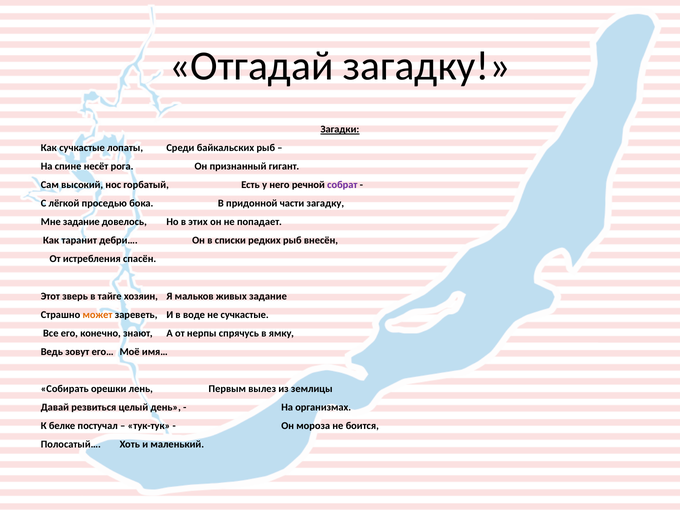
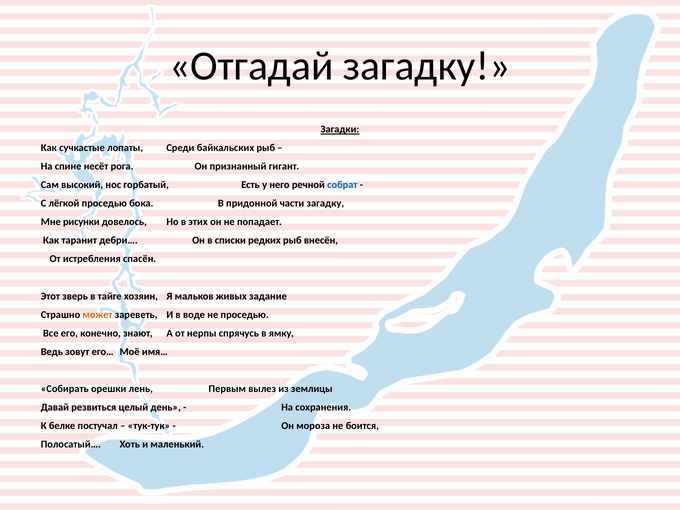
собрат colour: purple -> blue
Мне задание: задание -> рисунки
не сучкастые: сучкастые -> проседью
организмах: организмах -> сохранения
